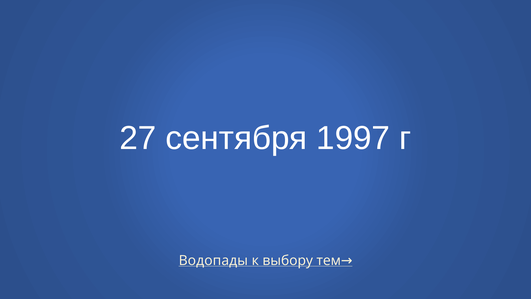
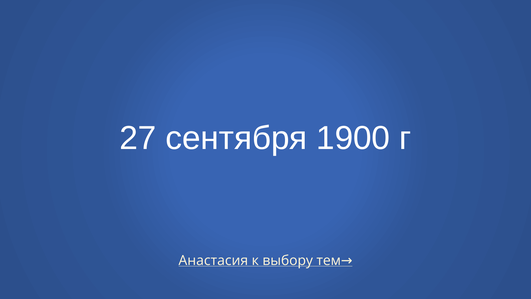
1997: 1997 -> 1900
Водопады: Водопады -> Анастасия
